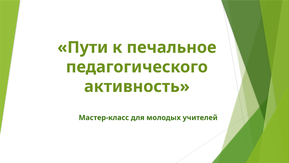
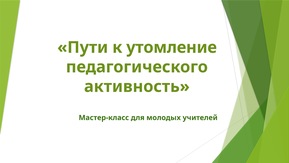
печальное: печальное -> утомление
